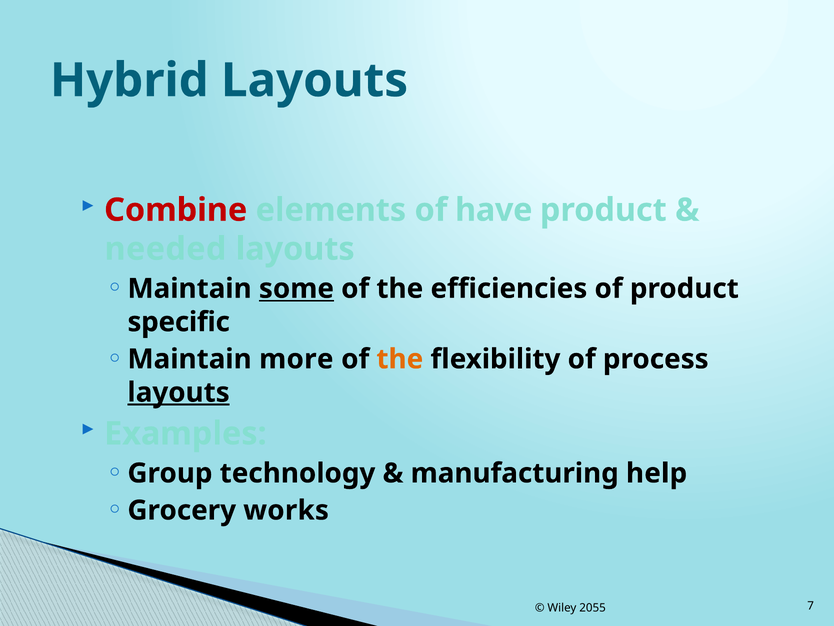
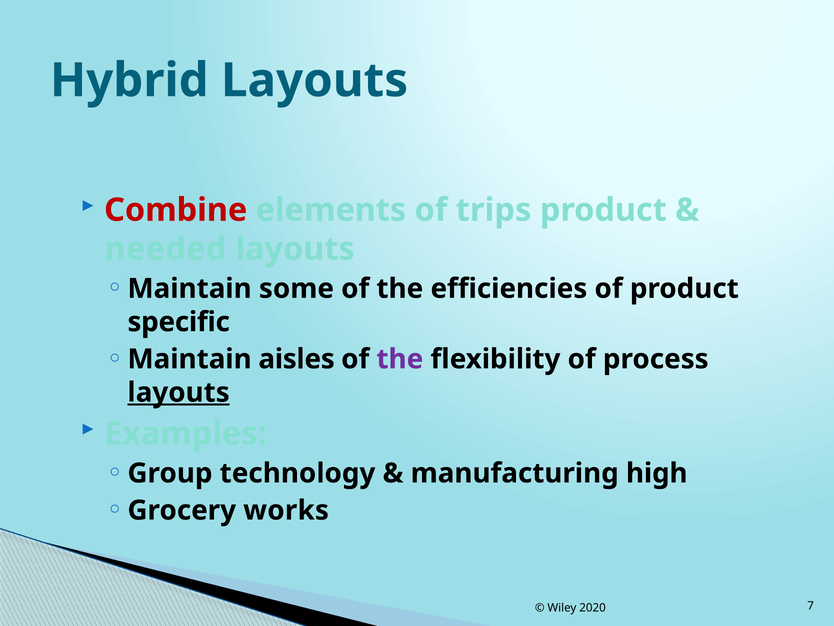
have: have -> trips
some underline: present -> none
more: more -> aisles
the at (400, 359) colour: orange -> purple
help: help -> high
2055: 2055 -> 2020
